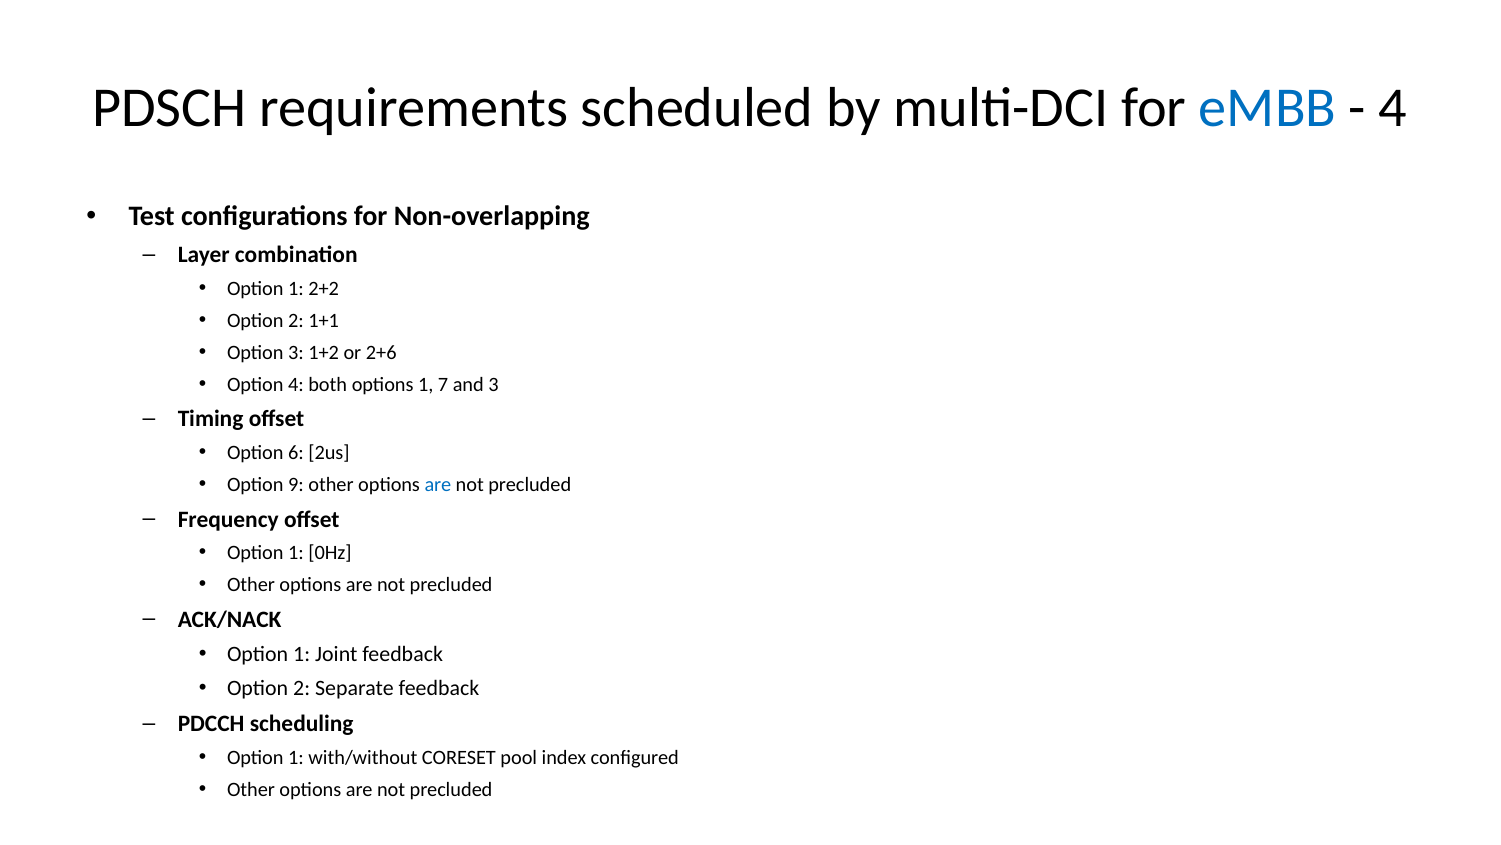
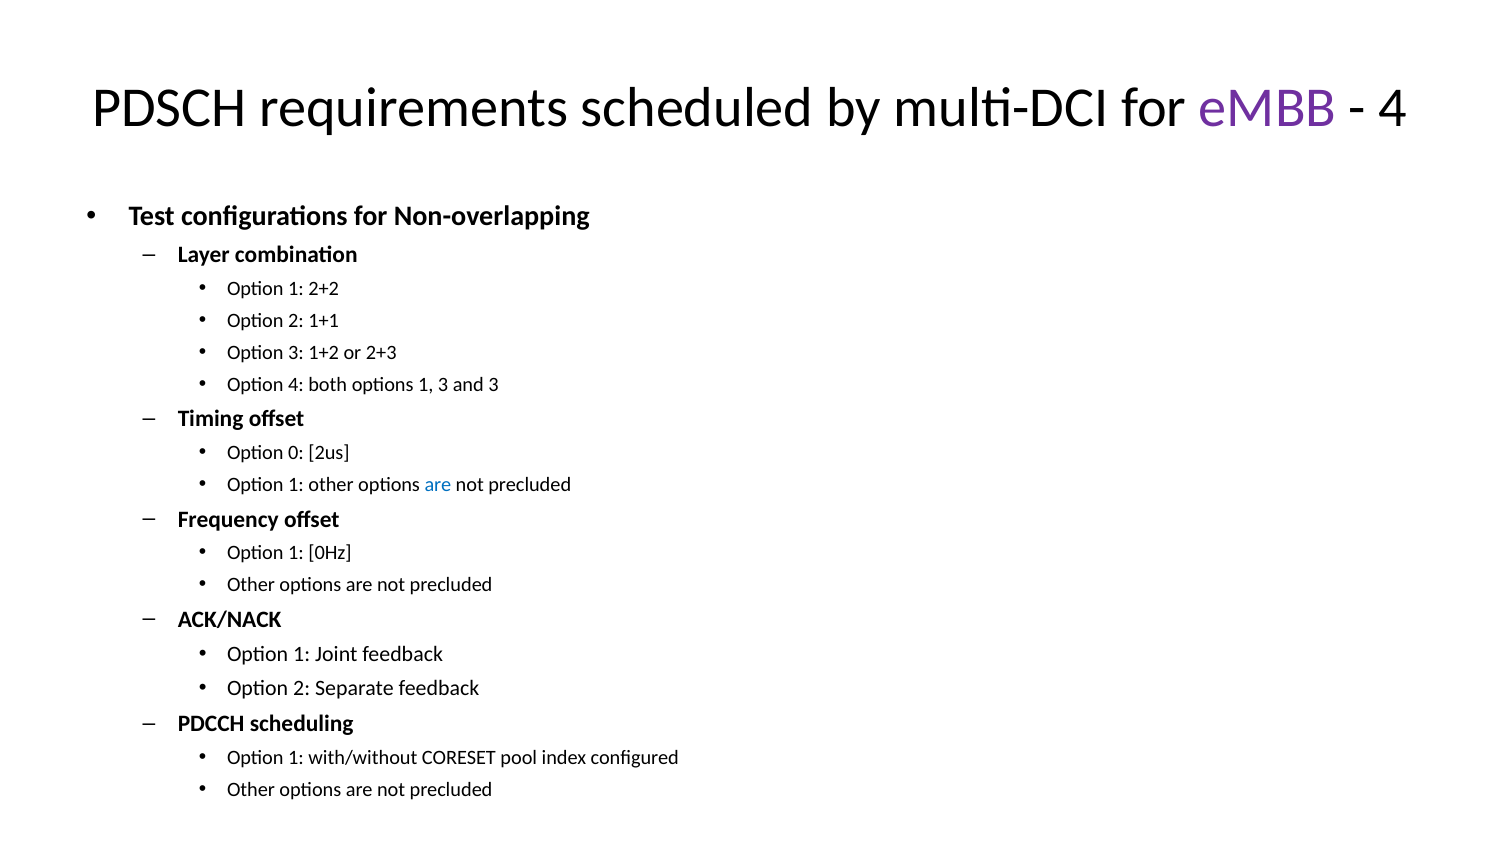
eMBB colour: blue -> purple
2+6: 2+6 -> 2+3
1 7: 7 -> 3
6: 6 -> 0
9 at (296, 484): 9 -> 1
